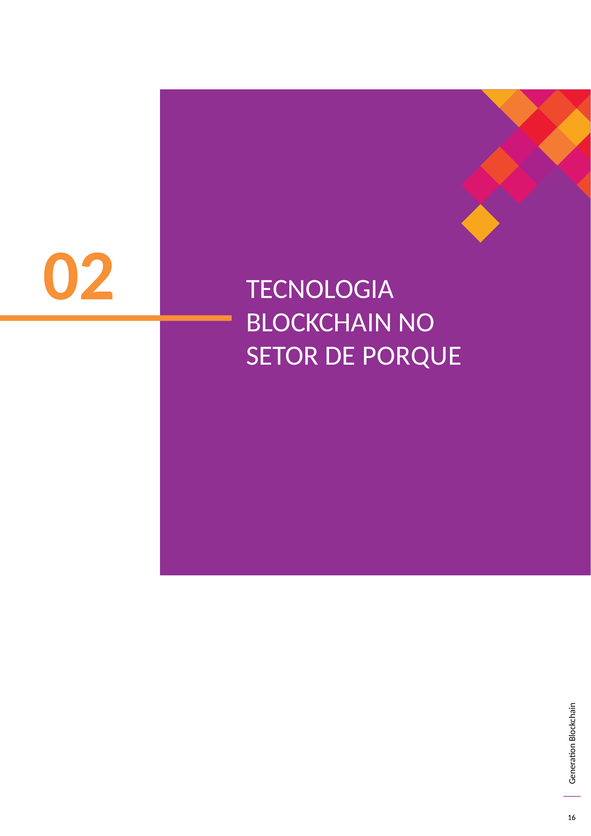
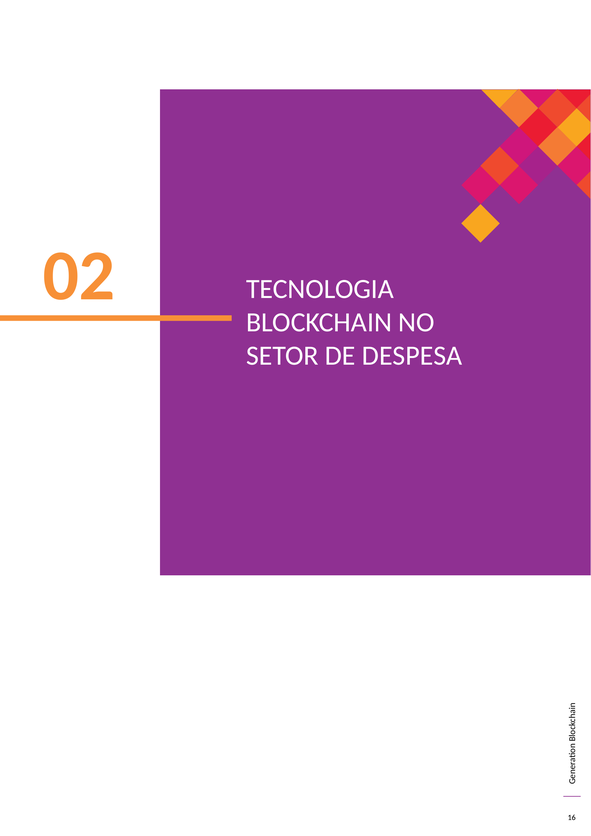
PORQUE: PORQUE -> DESPESA
